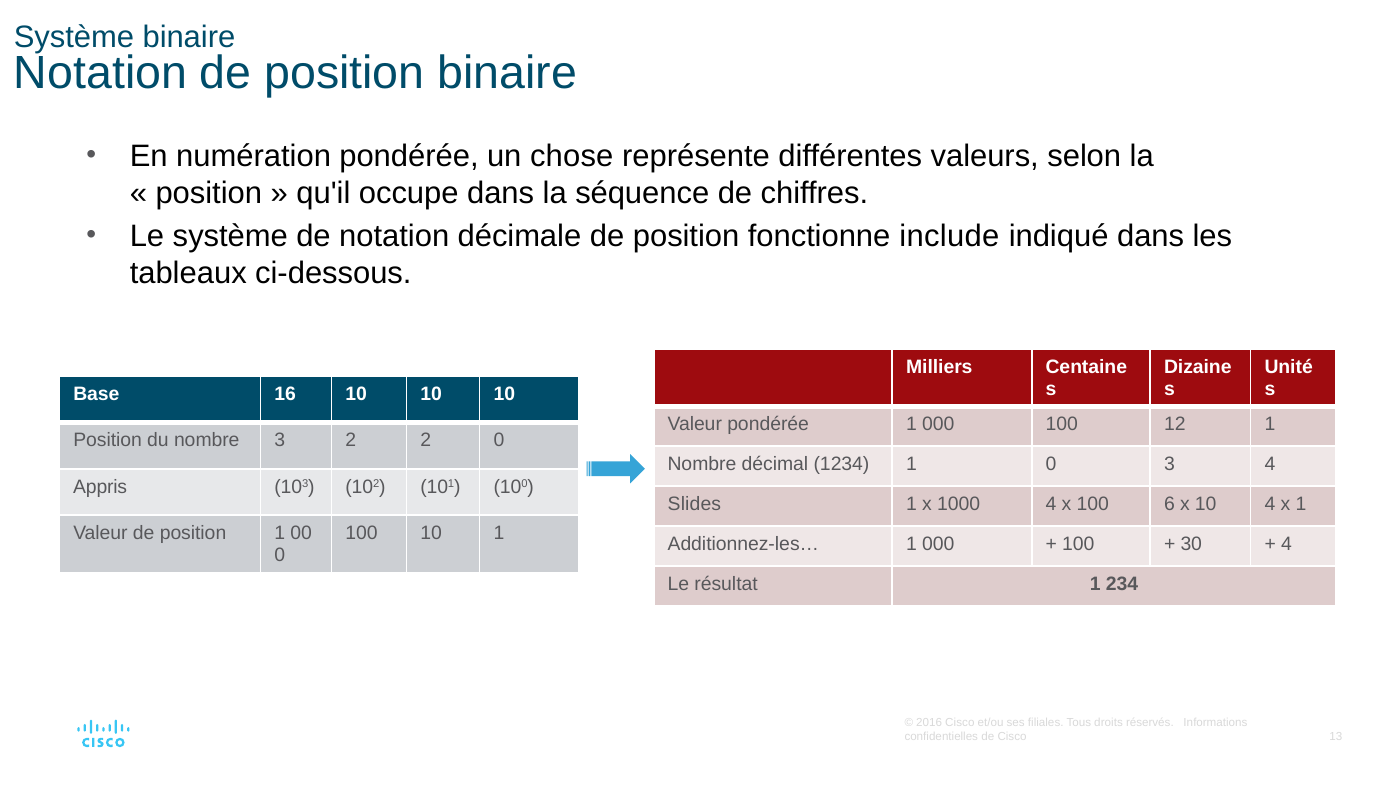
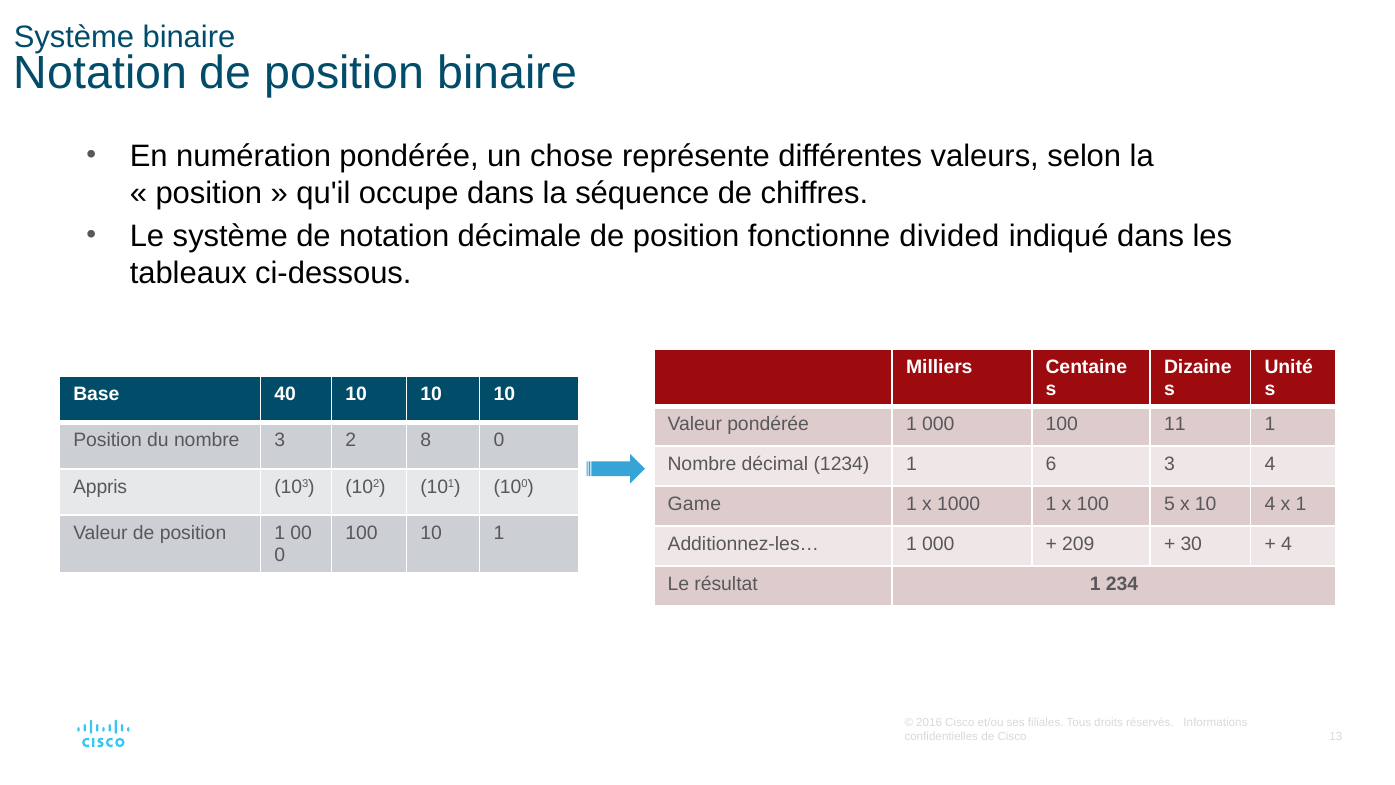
include: include -> divided
16: 16 -> 40
12: 12 -> 11
2 2: 2 -> 8
1 0: 0 -> 6
Slides: Slides -> Game
1000 4: 4 -> 1
6: 6 -> 5
100 at (1078, 544): 100 -> 209
